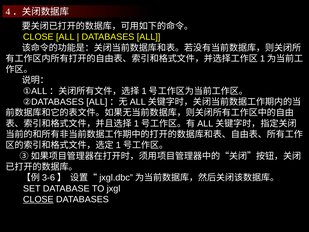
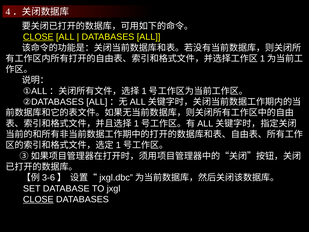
CLOSE at (38, 37) underline: none -> present
